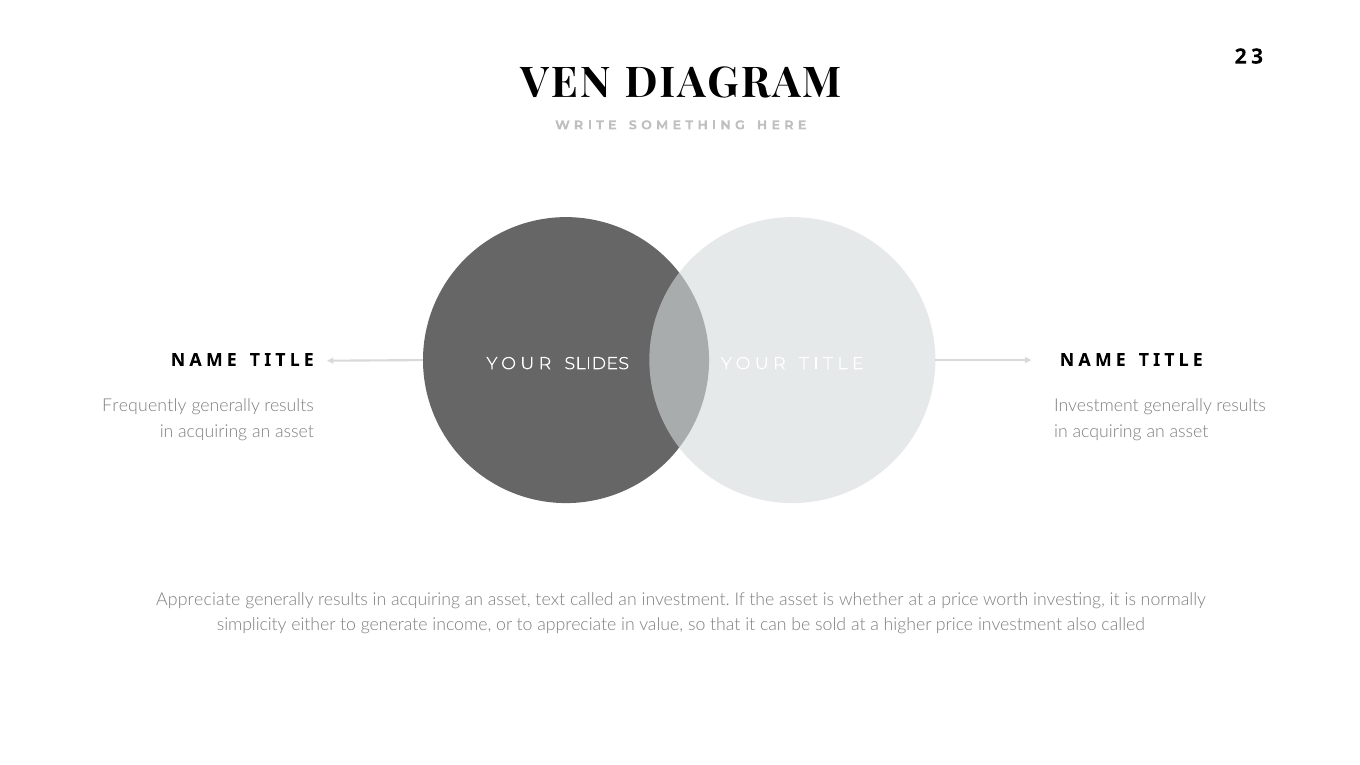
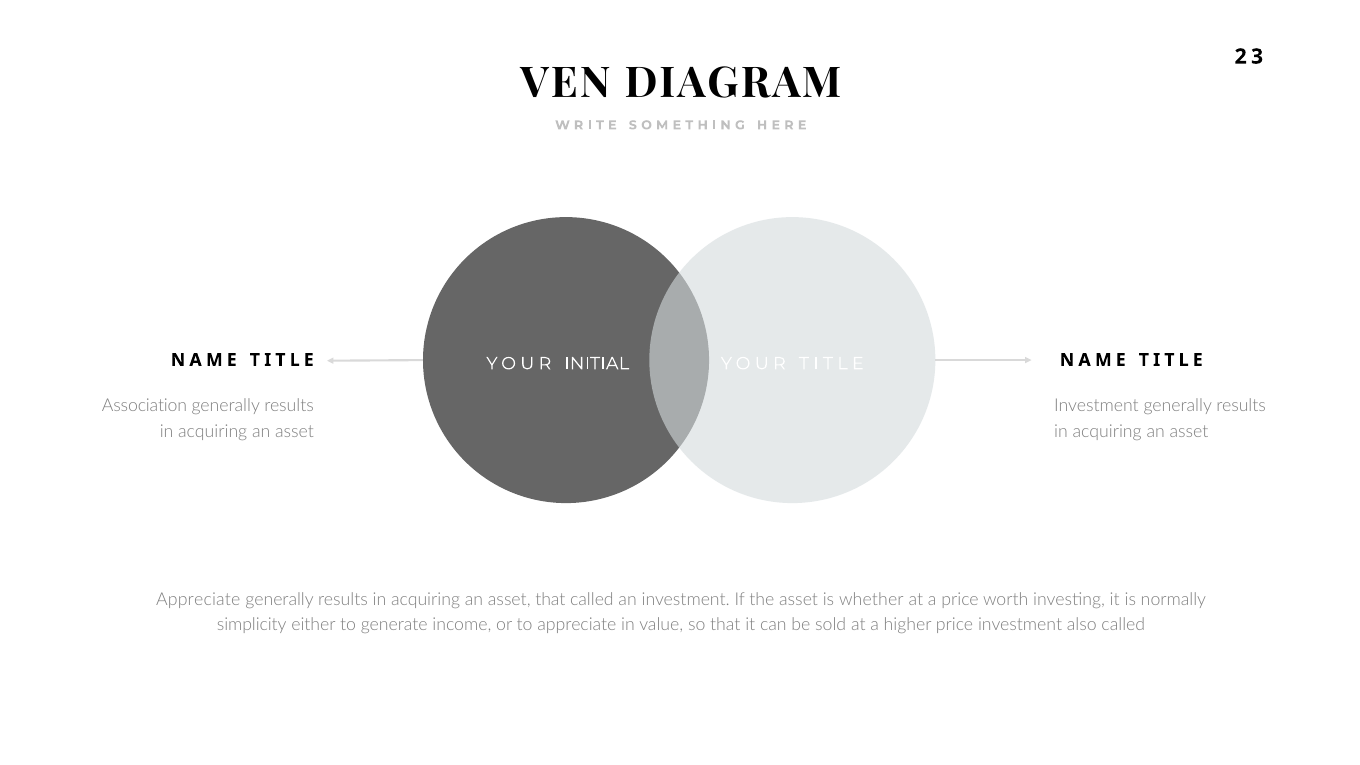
SLIDES: SLIDES -> INITIAL
Frequently: Frequently -> Association
asset text: text -> that
